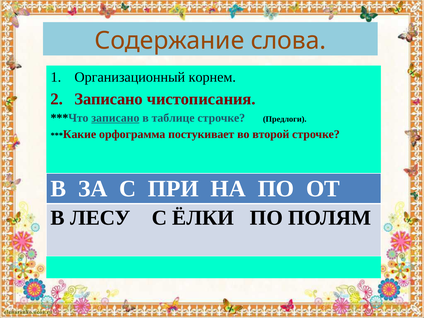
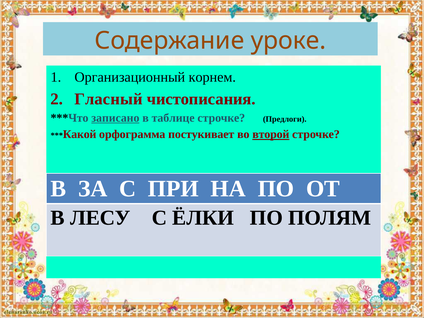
слова: слова -> уроке
Записано at (109, 99): Записано -> Гласный
Какие: Какие -> Какой
второй underline: none -> present
